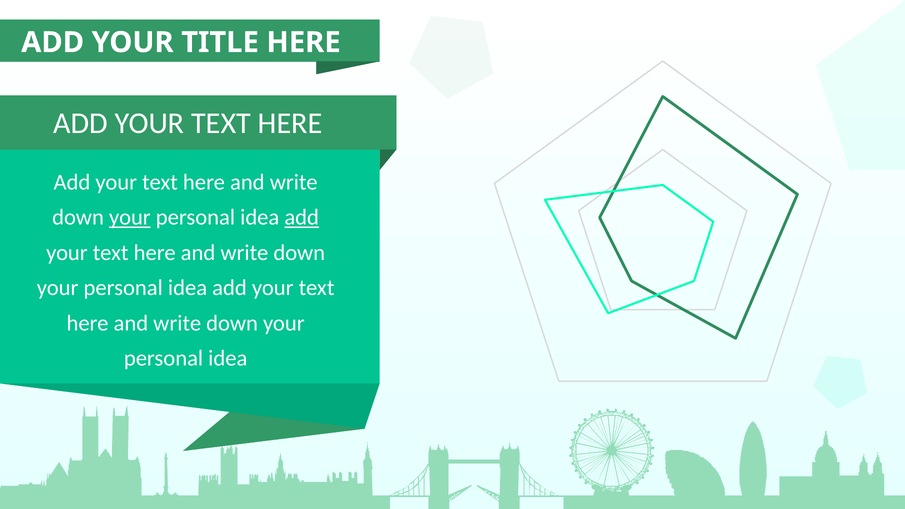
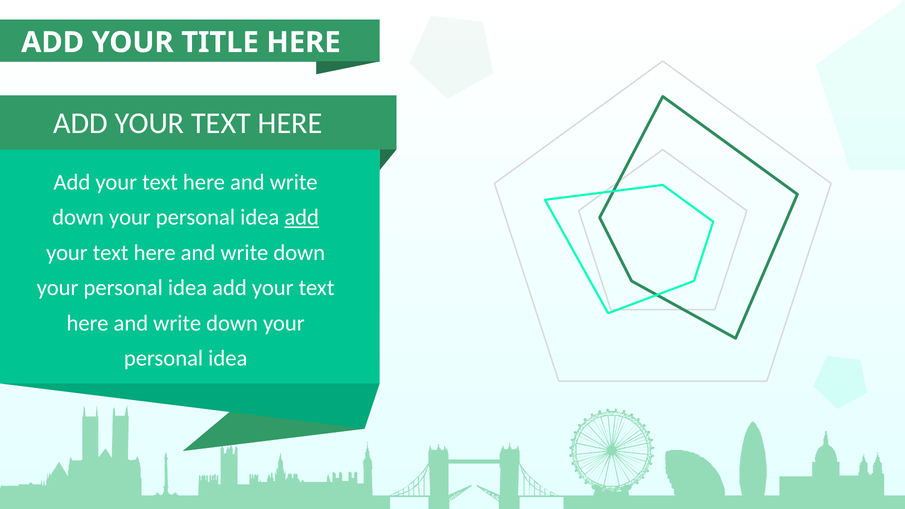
your at (130, 217) underline: present -> none
